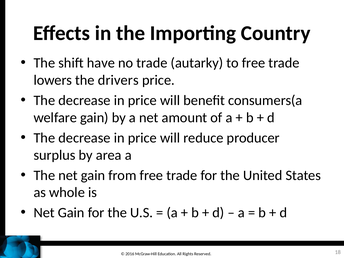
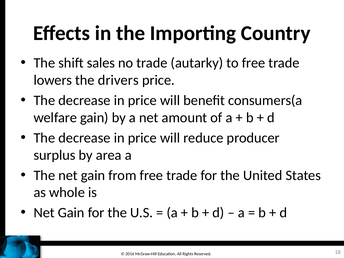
have: have -> sales
